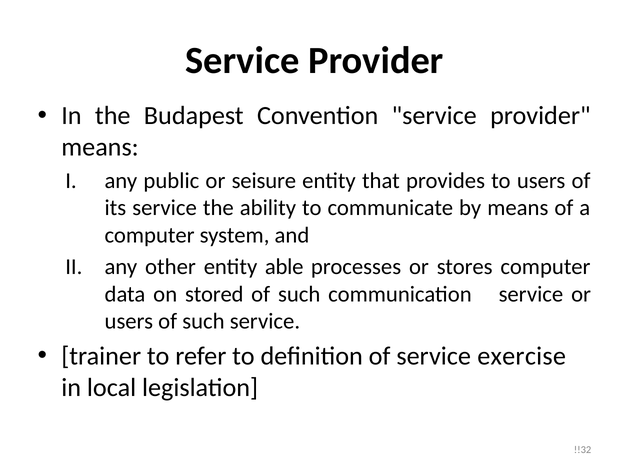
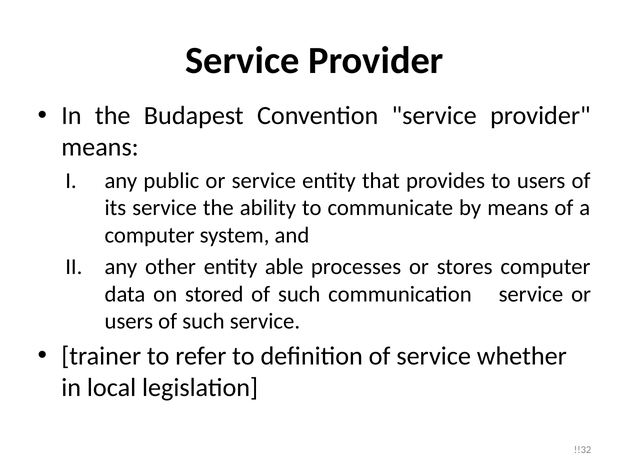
or seisure: seisure -> service
exercise: exercise -> whether
